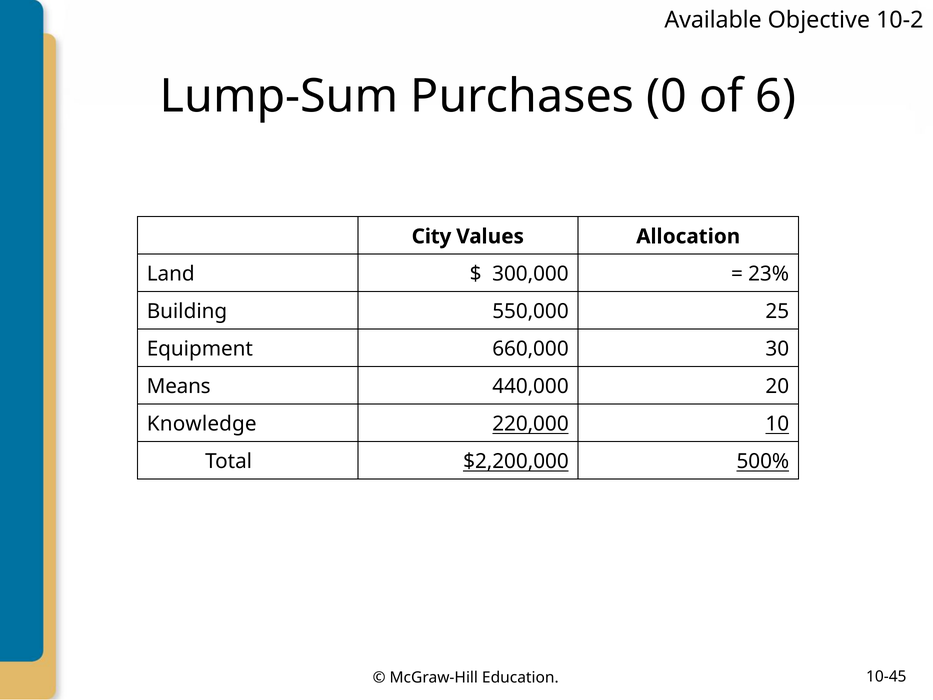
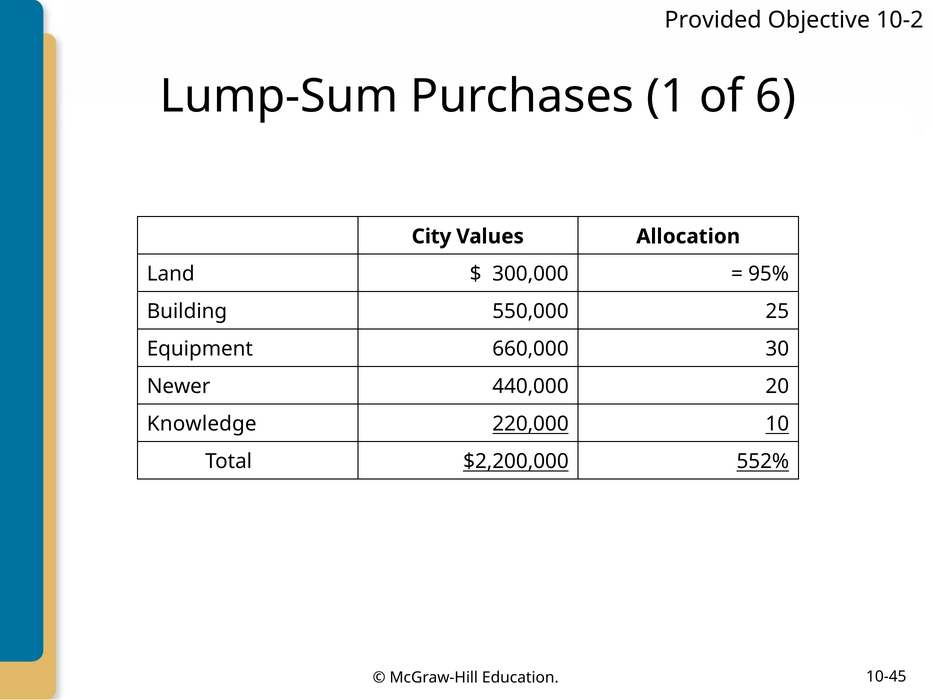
Available: Available -> Provided
0: 0 -> 1
23%: 23% -> 95%
Means: Means -> Newer
500%: 500% -> 552%
